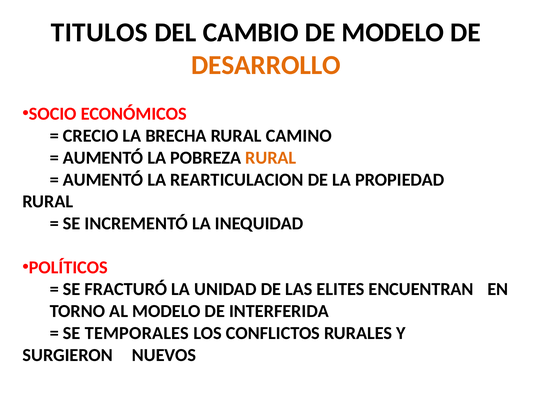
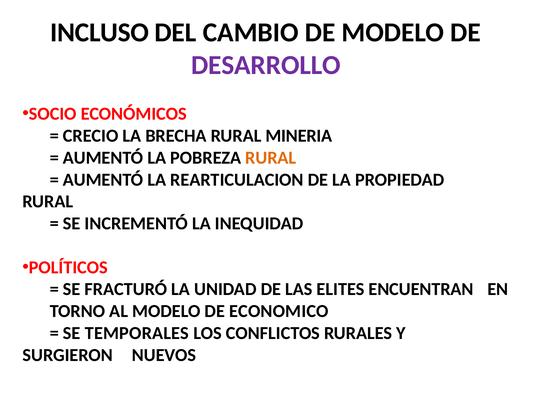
TITULOS: TITULOS -> INCLUSO
DESARROLLO colour: orange -> purple
CAMINO: CAMINO -> MINERIA
INTERFERIDA: INTERFERIDA -> ECONOMICO
